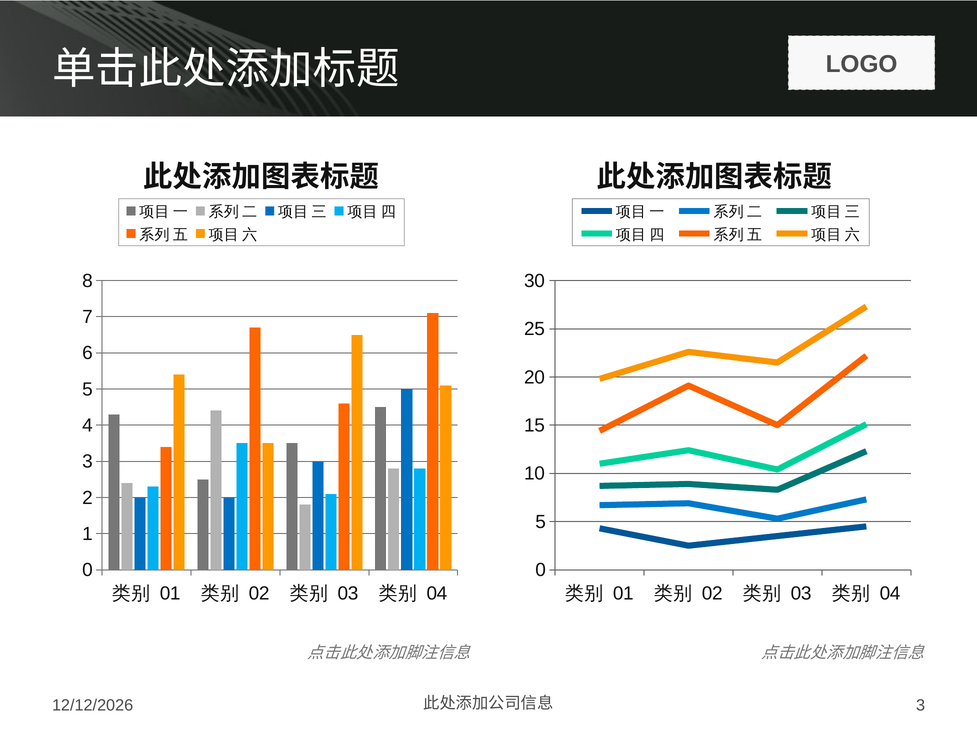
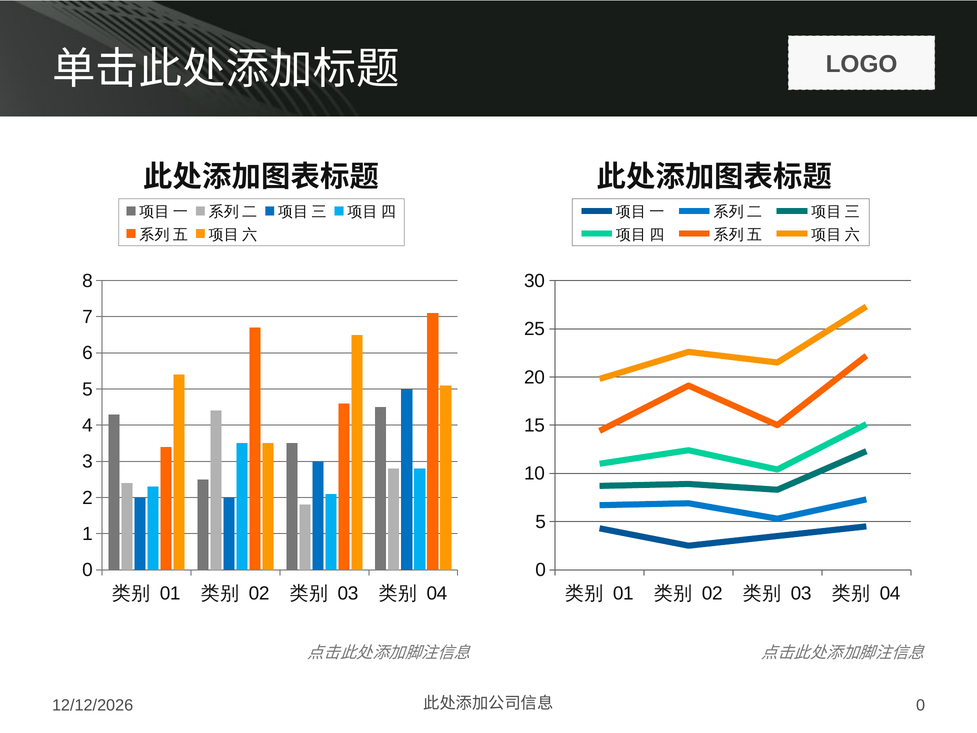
3 at (921, 705): 3 -> 0
